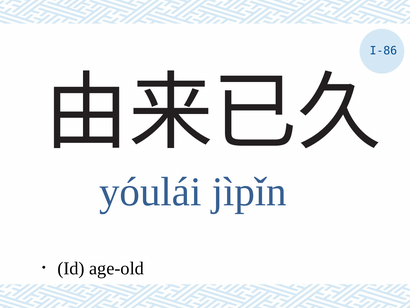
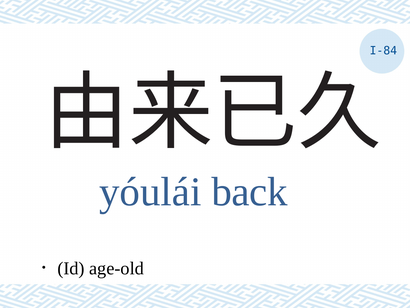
I-86: I-86 -> I-84
jìpǐn: jìpǐn -> back
